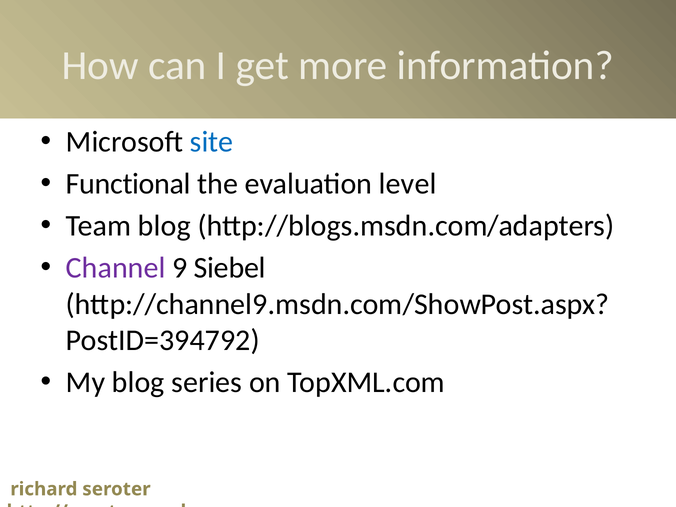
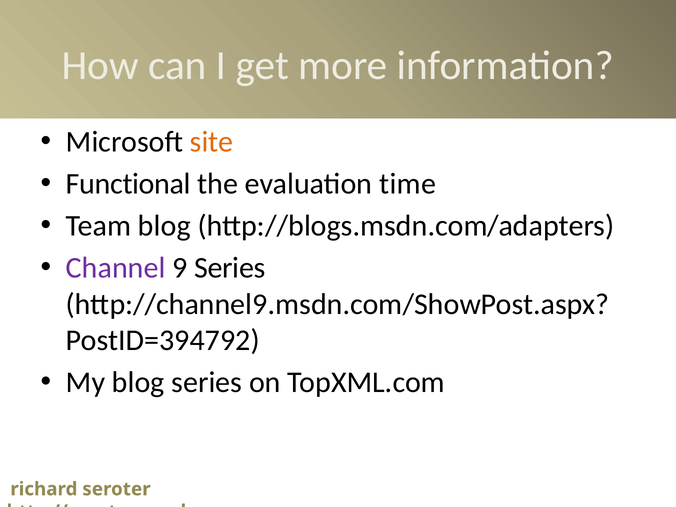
site colour: blue -> orange
level: level -> time
9 Siebel: Siebel -> Series
